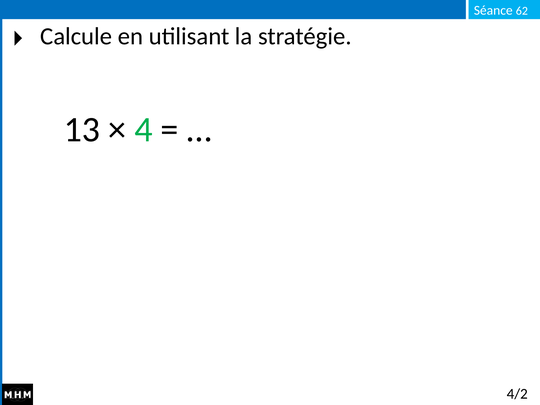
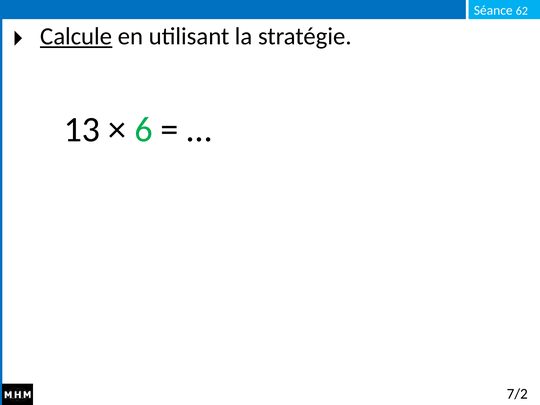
Calcule underline: none -> present
4: 4 -> 6
4/2: 4/2 -> 7/2
